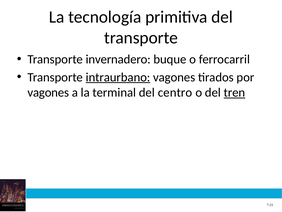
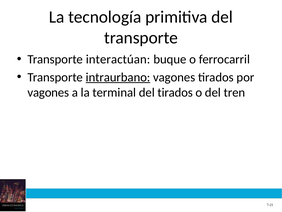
invernadero: invernadero -> interactúan
del centro: centro -> tirados
tren underline: present -> none
